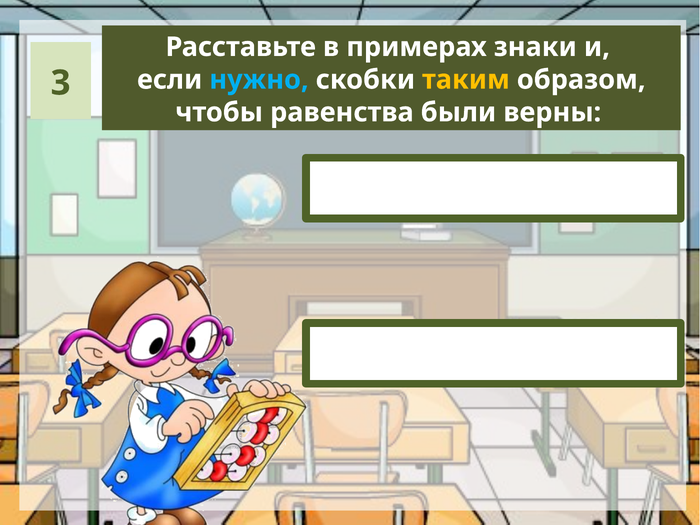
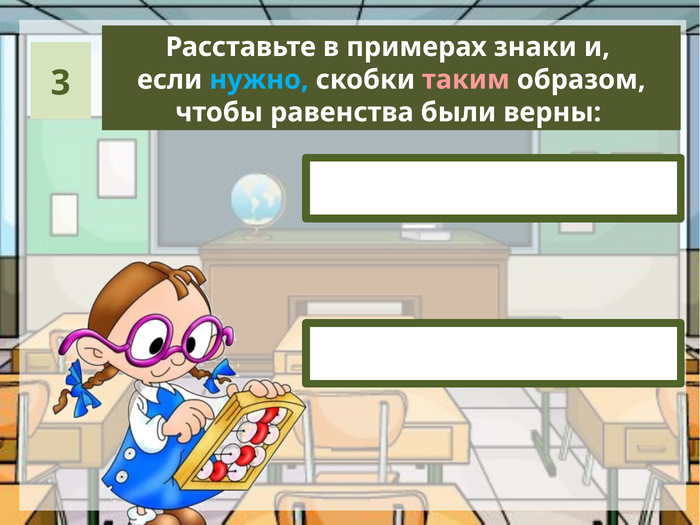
таким colour: yellow -> pink
